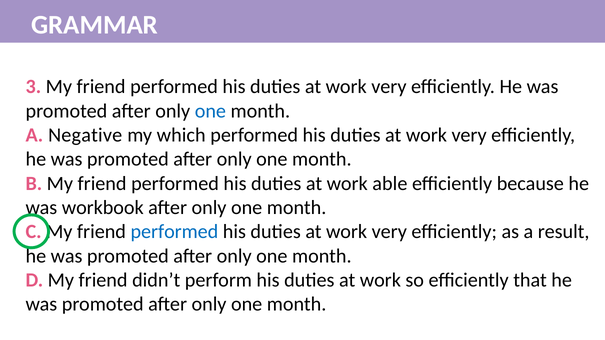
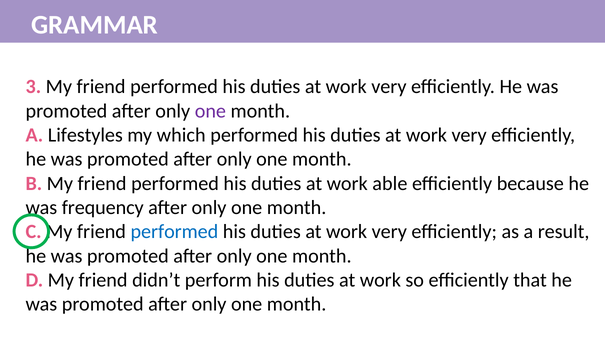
one at (210, 111) colour: blue -> purple
Negative: Negative -> Lifestyles
workbook: workbook -> frequency
